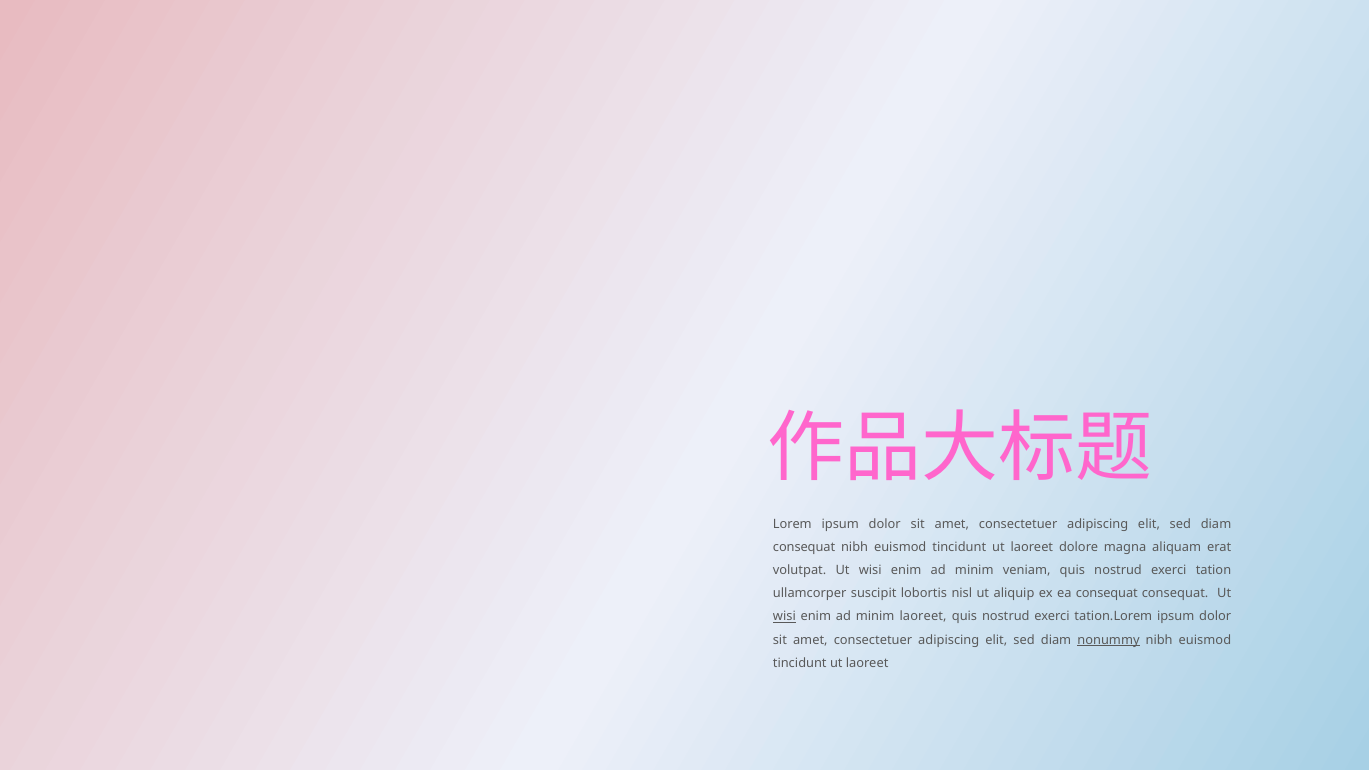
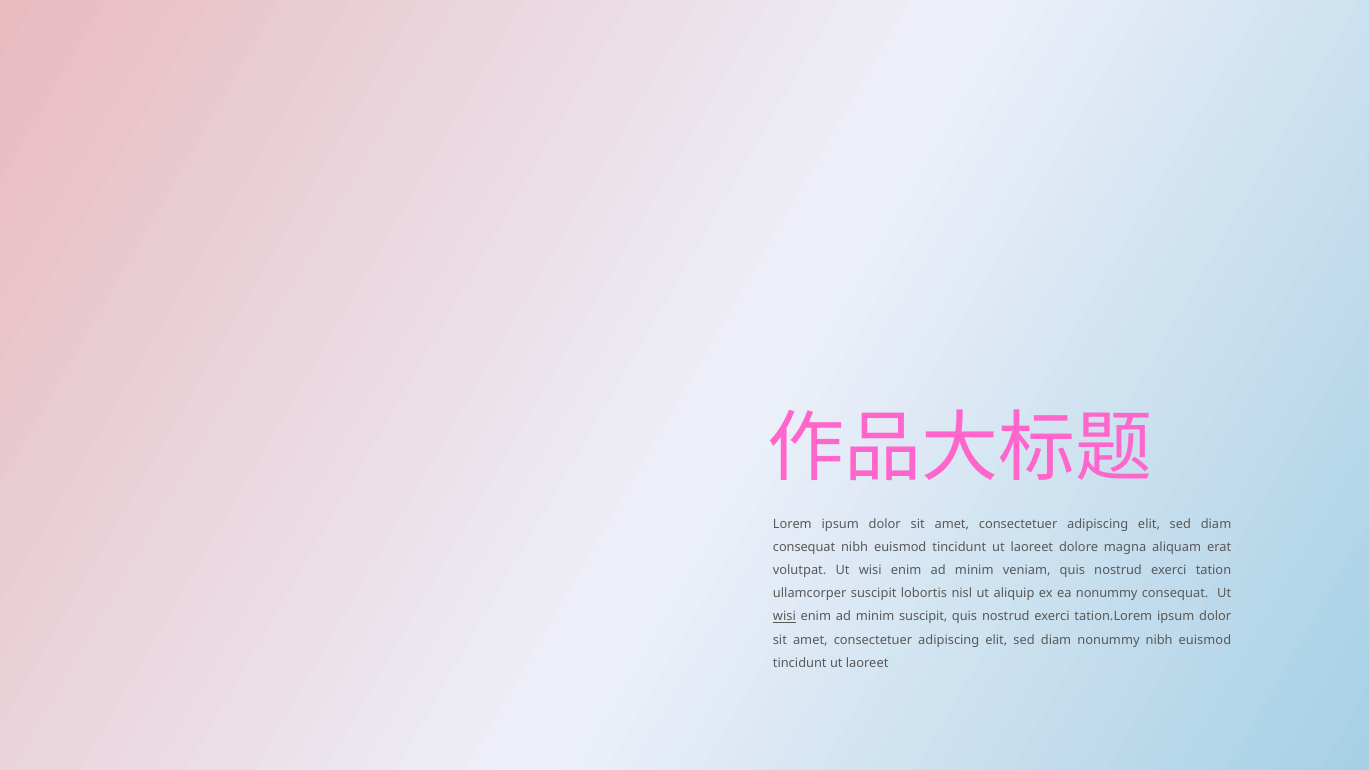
ea consequat: consequat -> nonummy
minim laoreet: laoreet -> suscipit
nonummy at (1108, 640) underline: present -> none
